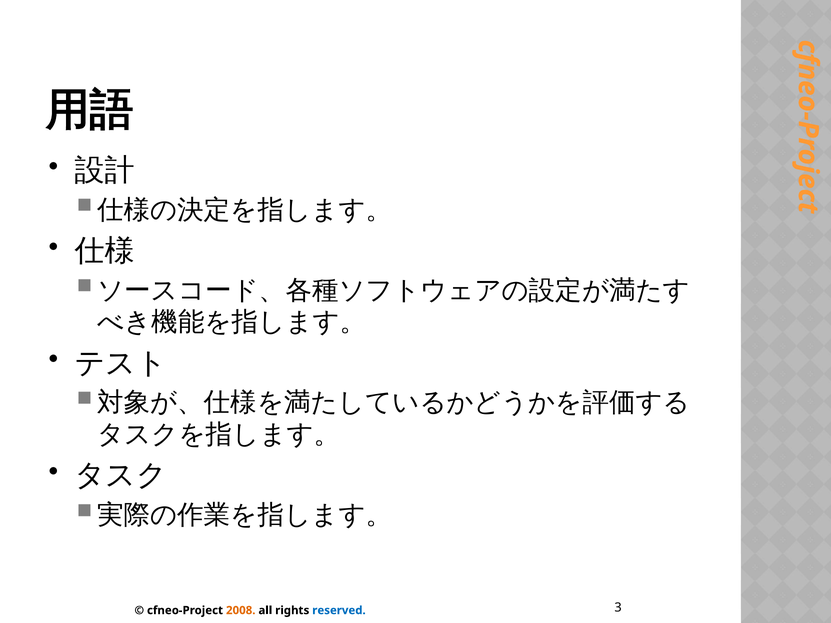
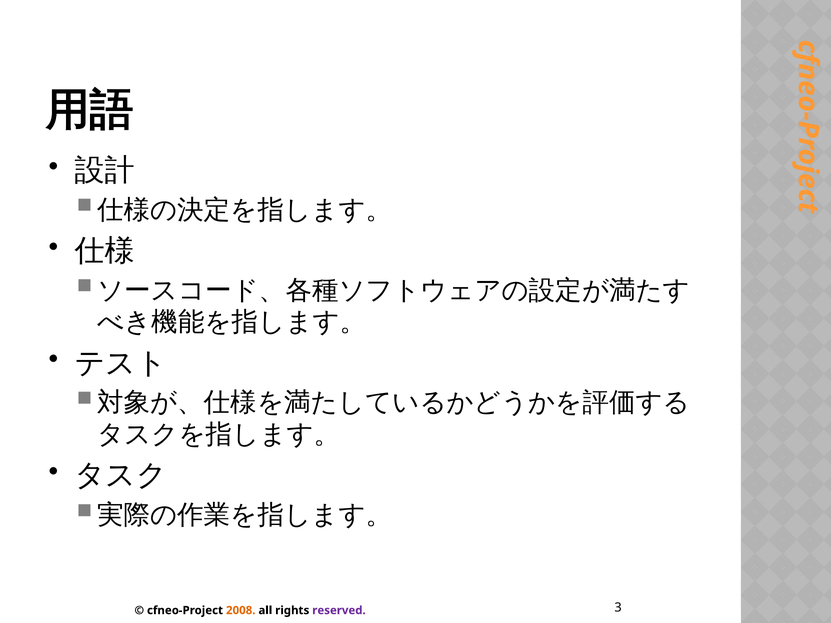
reserved colour: blue -> purple
